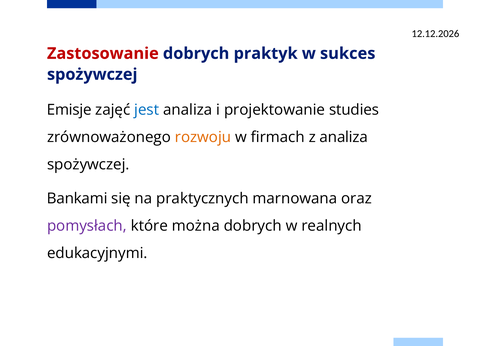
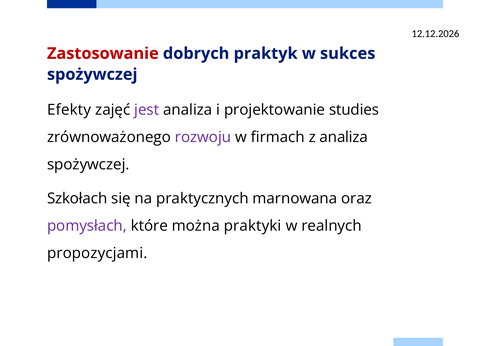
Emisje: Emisje -> Efekty
jest colour: blue -> purple
rozwoju colour: orange -> purple
Bankami: Bankami -> Szkołach
można dobrych: dobrych -> praktyki
edukacyjnymi: edukacyjnymi -> propozycjami
